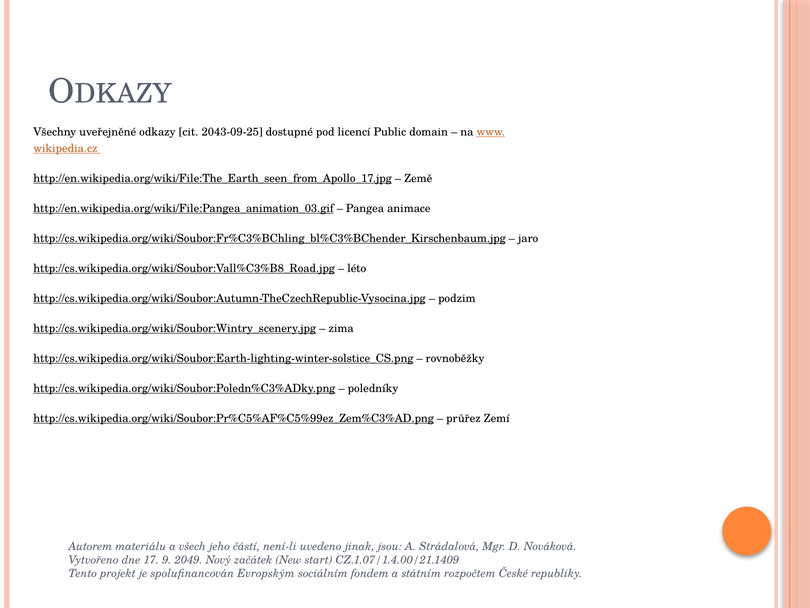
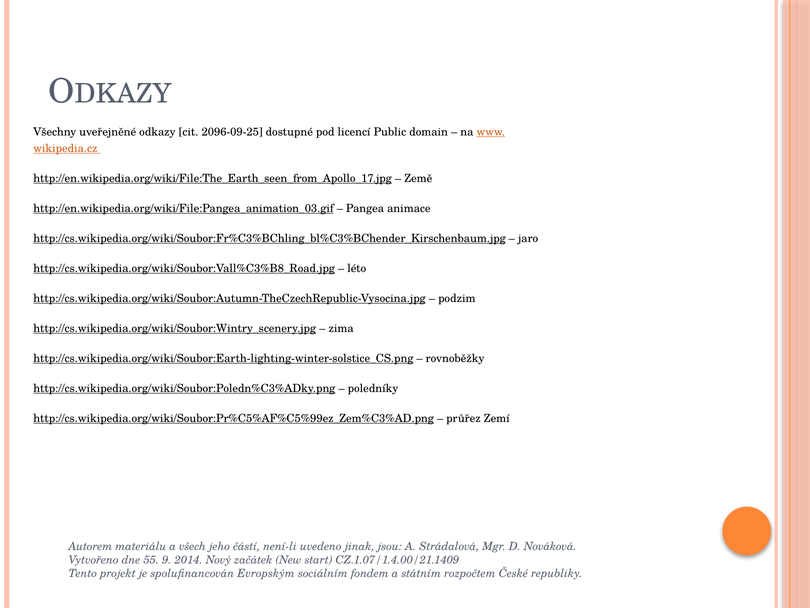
2043-09-25: 2043-09-25 -> 2096-09-25
17: 17 -> 55
2049: 2049 -> 2014
